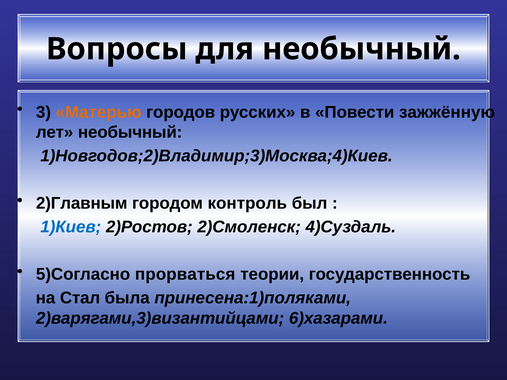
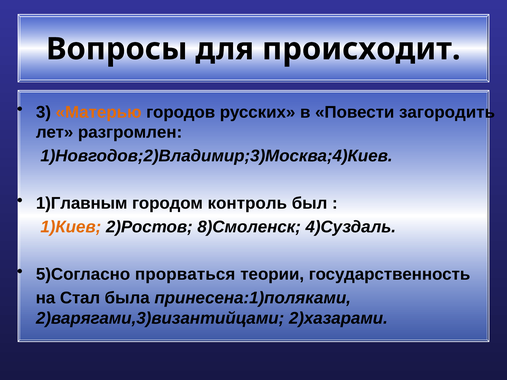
для необычный: необычный -> происходит
зажжённую: зажжённую -> загородить
лет необычный: необычный -> разгромлен
2)Главным: 2)Главным -> 1)Главным
1)Киев colour: blue -> orange
2)Смоленск: 2)Смоленск -> 8)Смоленск
6)хазарами: 6)хазарами -> 2)хазарами
